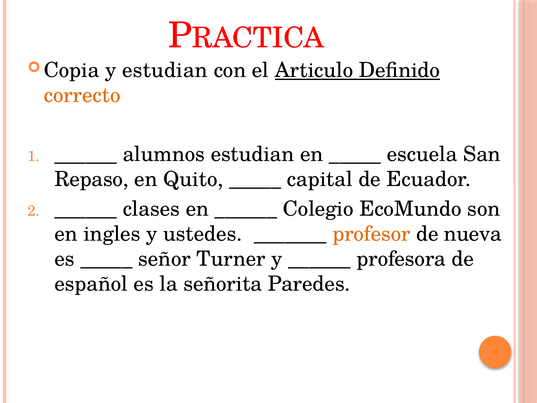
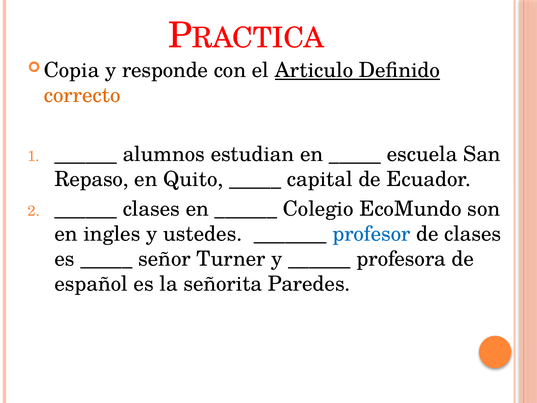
y estudian: estudian -> responde
profesor colour: orange -> blue
de nueva: nueva -> clases
